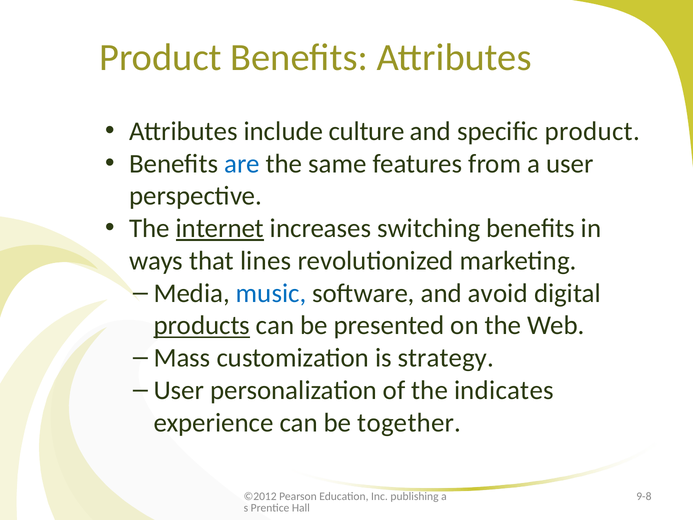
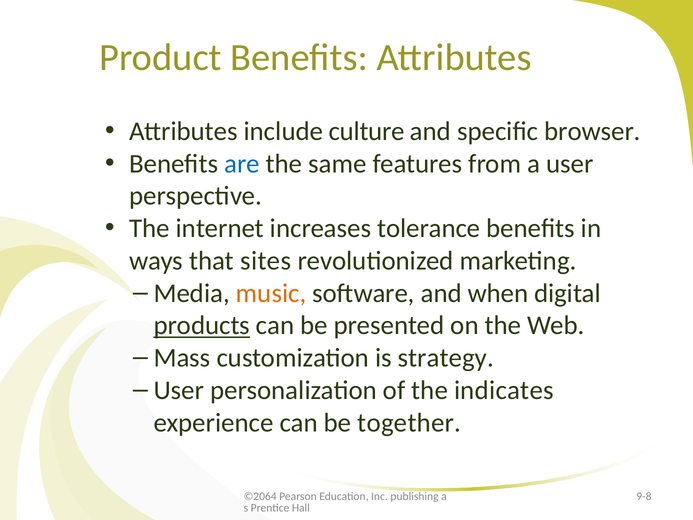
specific product: product -> browser
internet underline: present -> none
switching: switching -> tolerance
lines: lines -> sites
music colour: blue -> orange
avoid: avoid -> when
©2012: ©2012 -> ©2064
